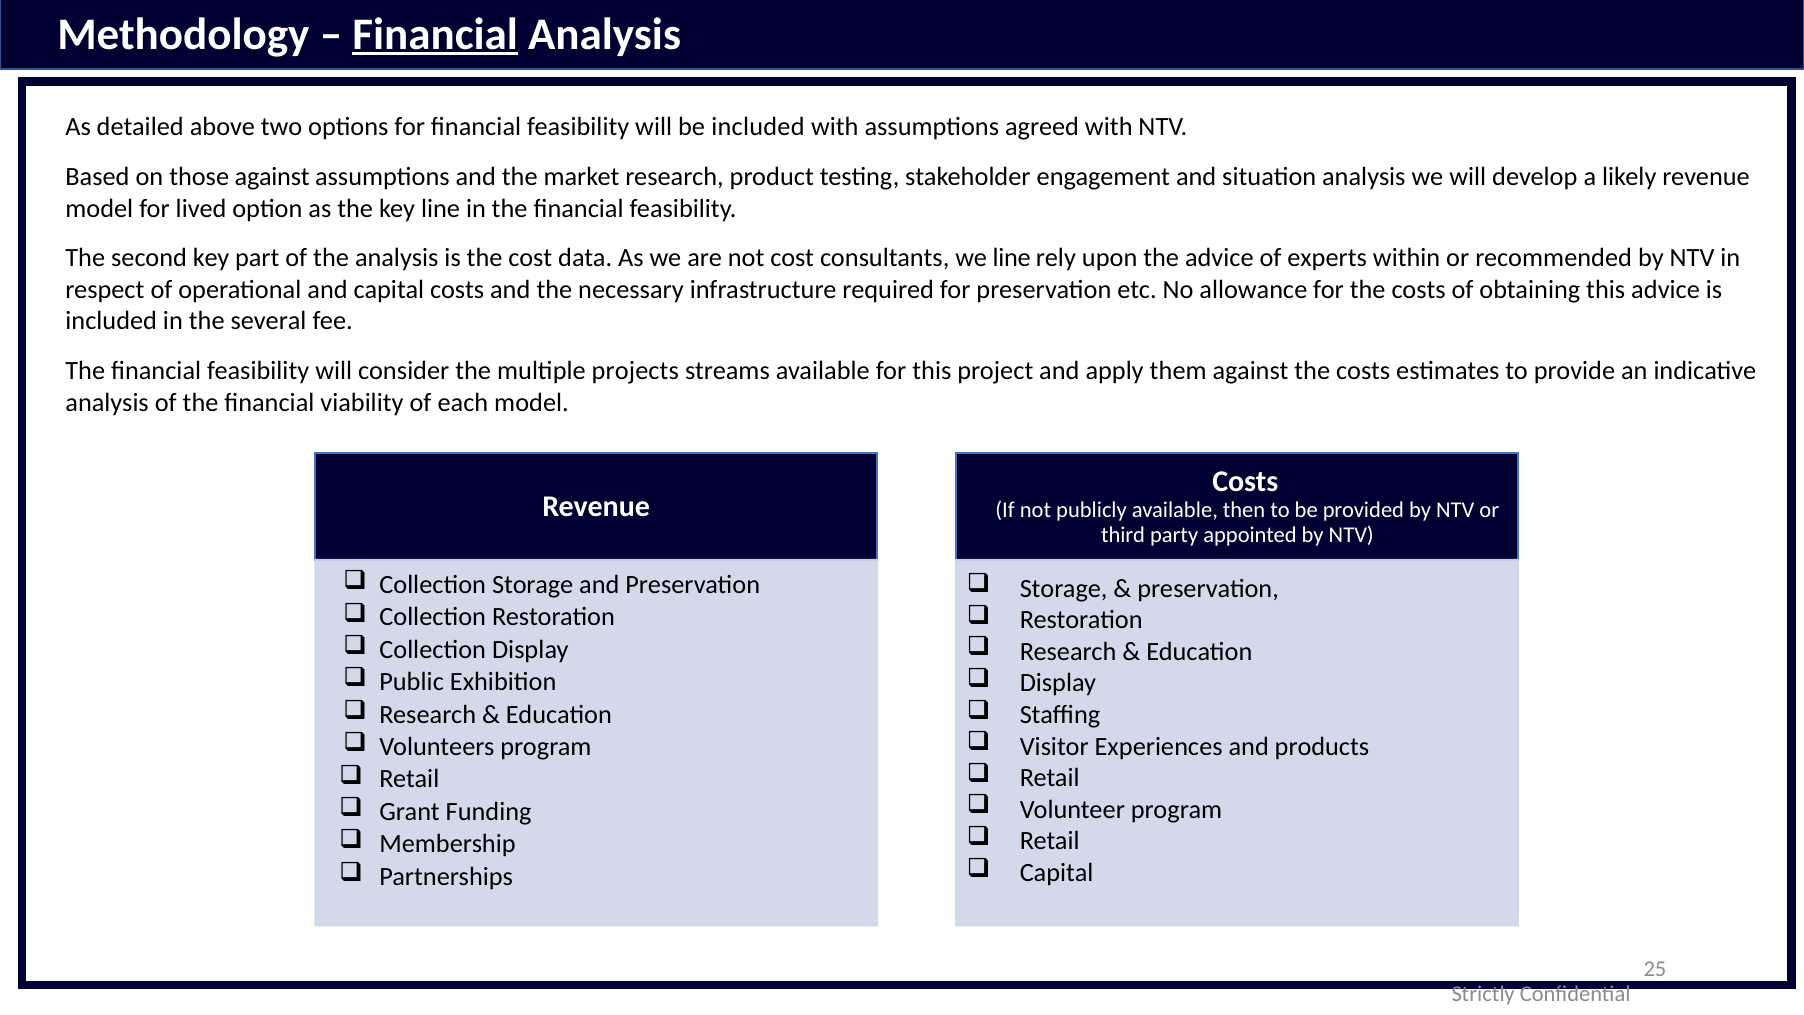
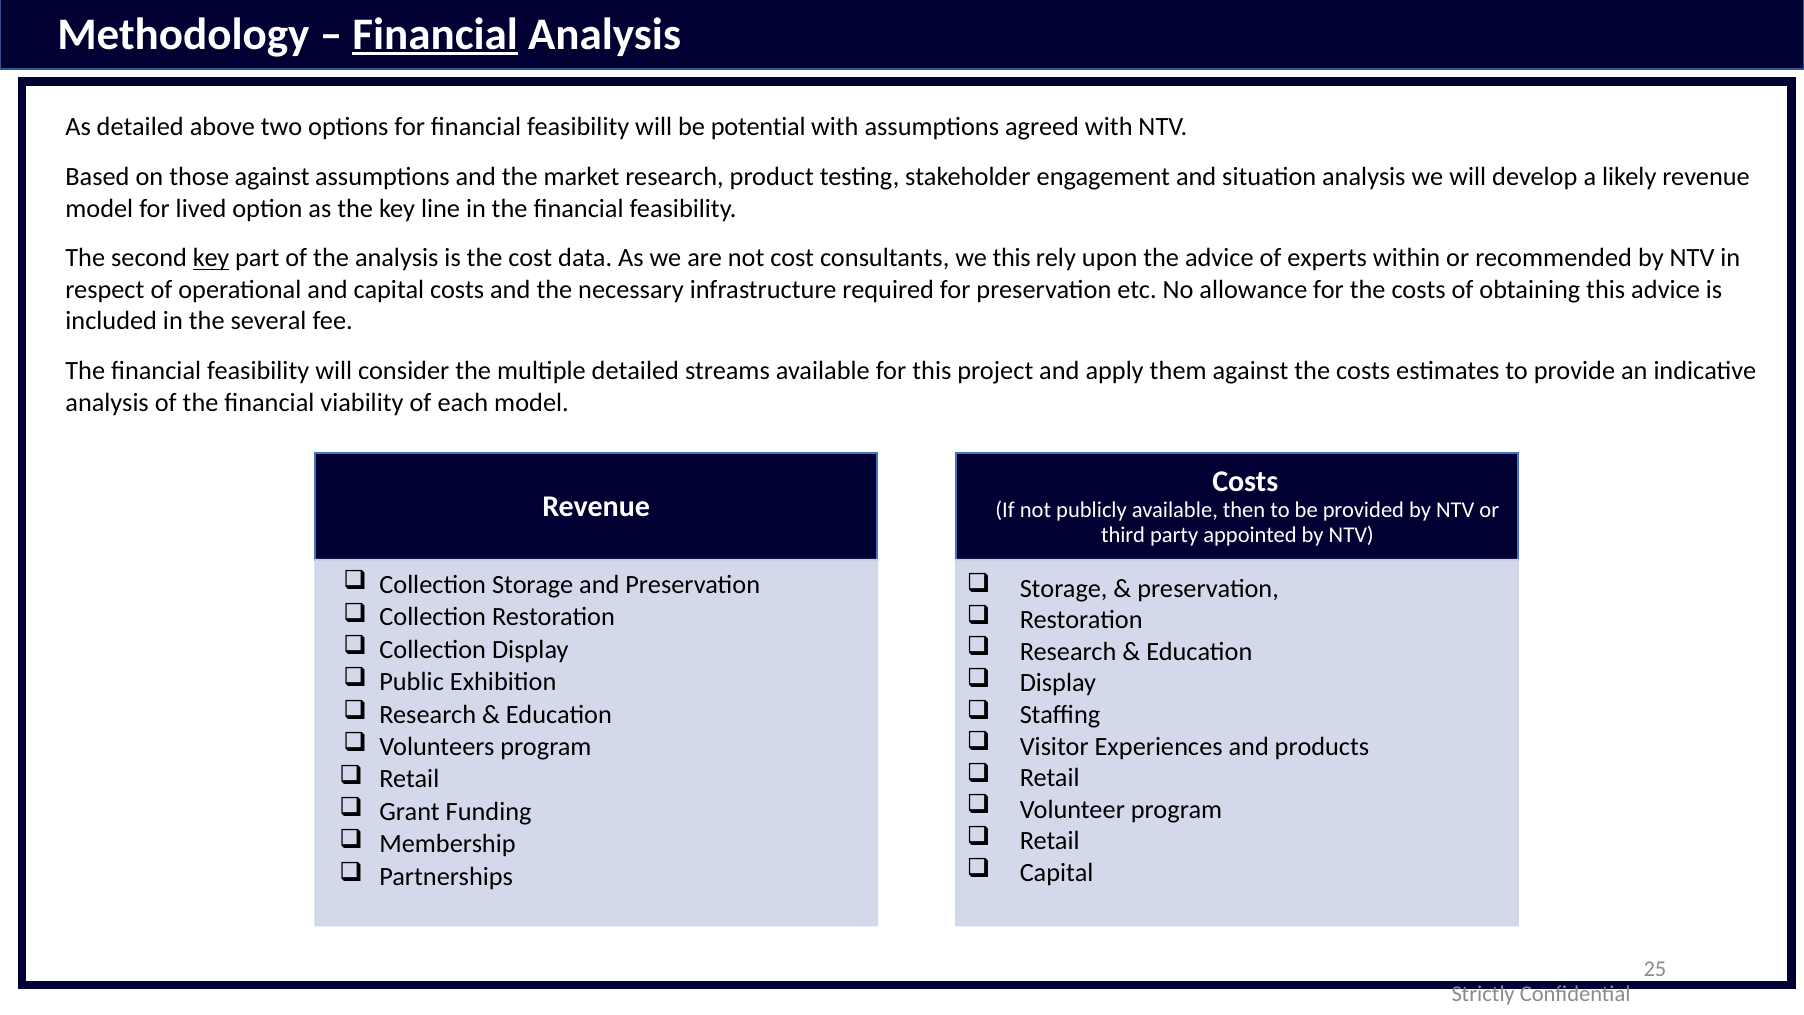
be included: included -> potential
key at (211, 258) underline: none -> present
we line: line -> this
multiple projects: projects -> detailed
